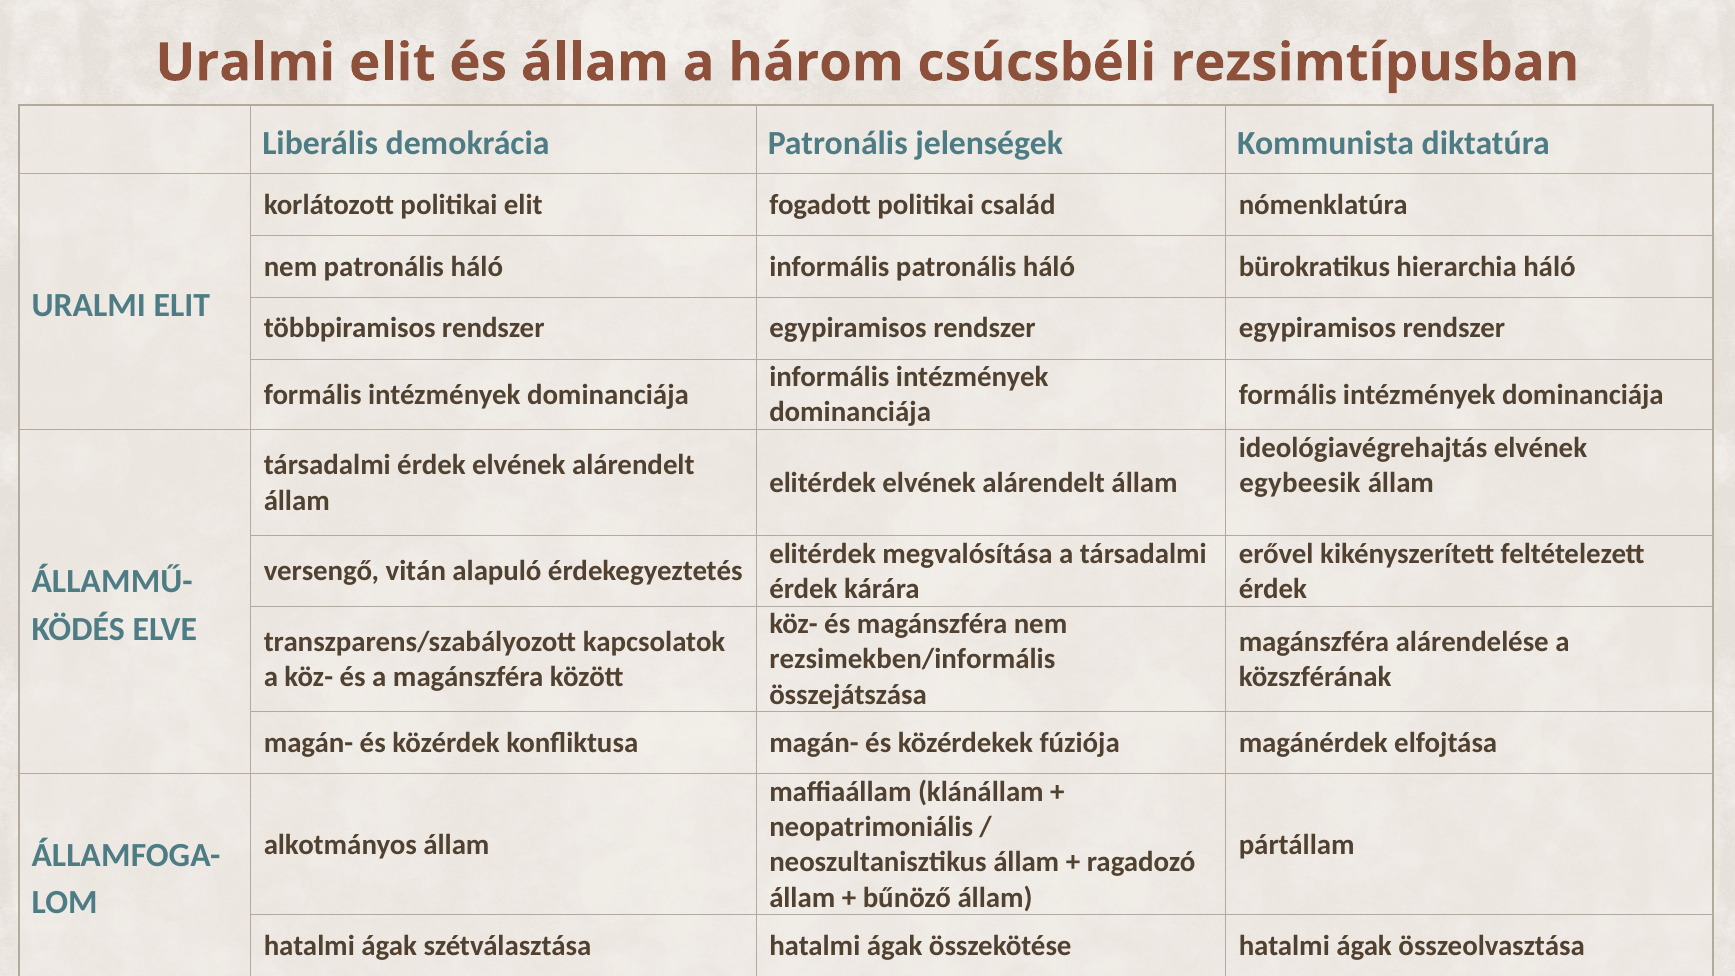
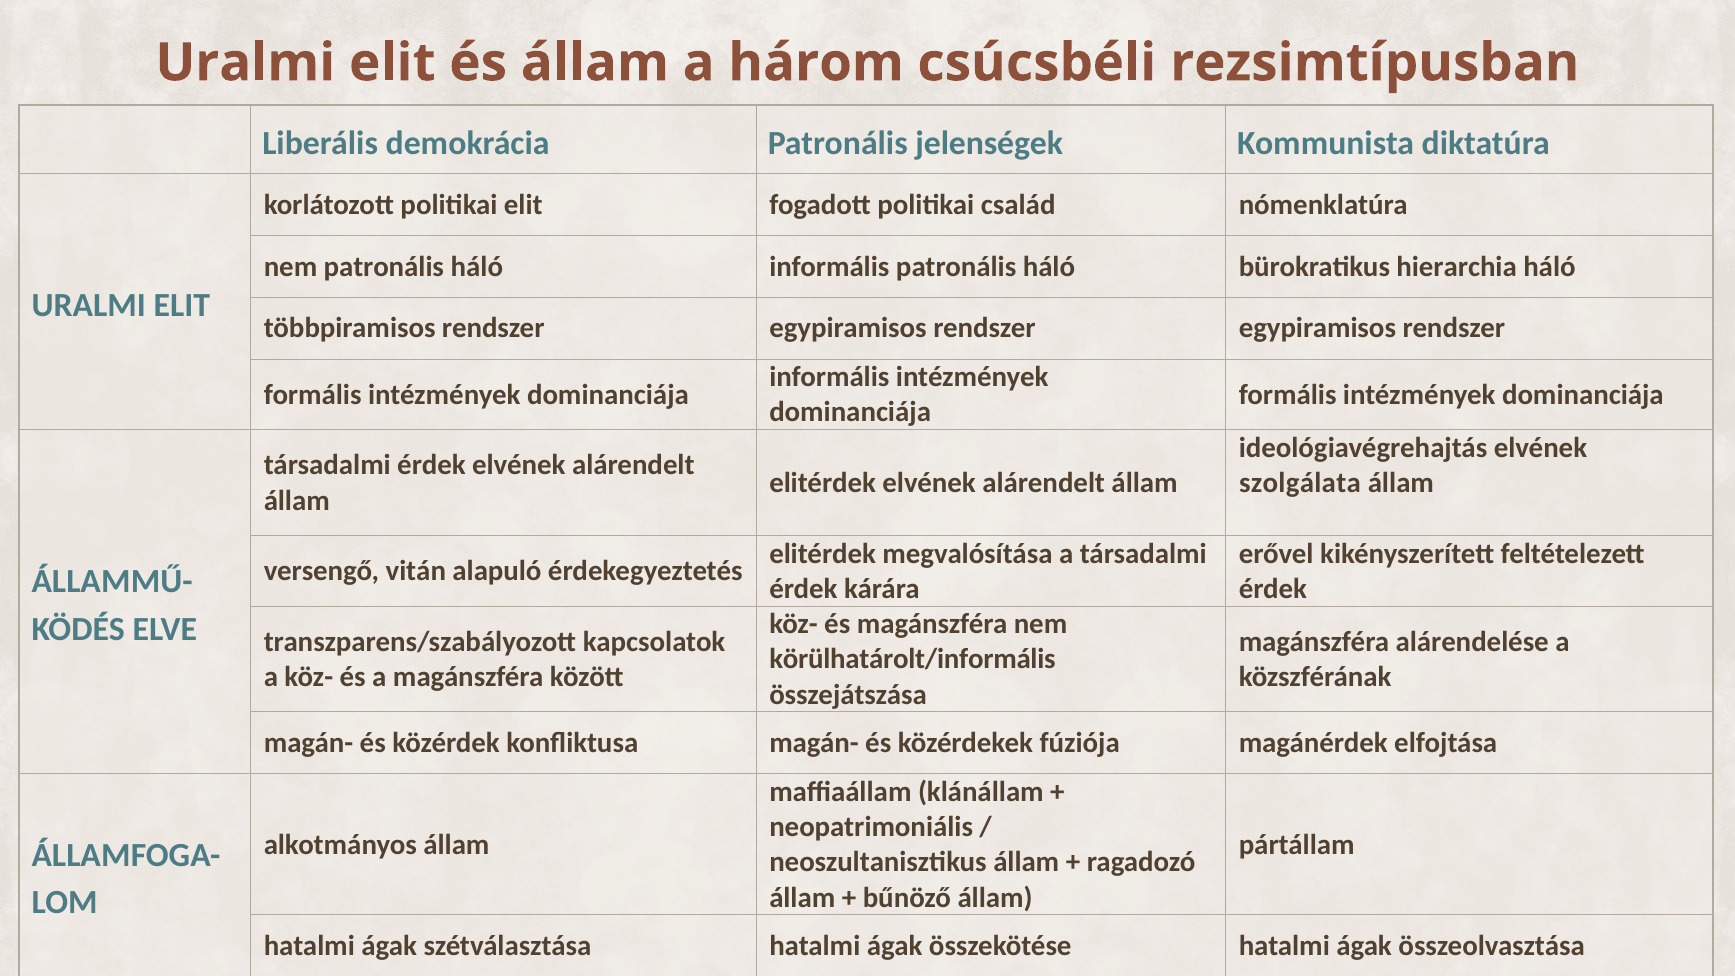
egybeesik: egybeesik -> szolgálata
rezsimekben/informális: rezsimekben/informális -> körülhatárolt/informális
